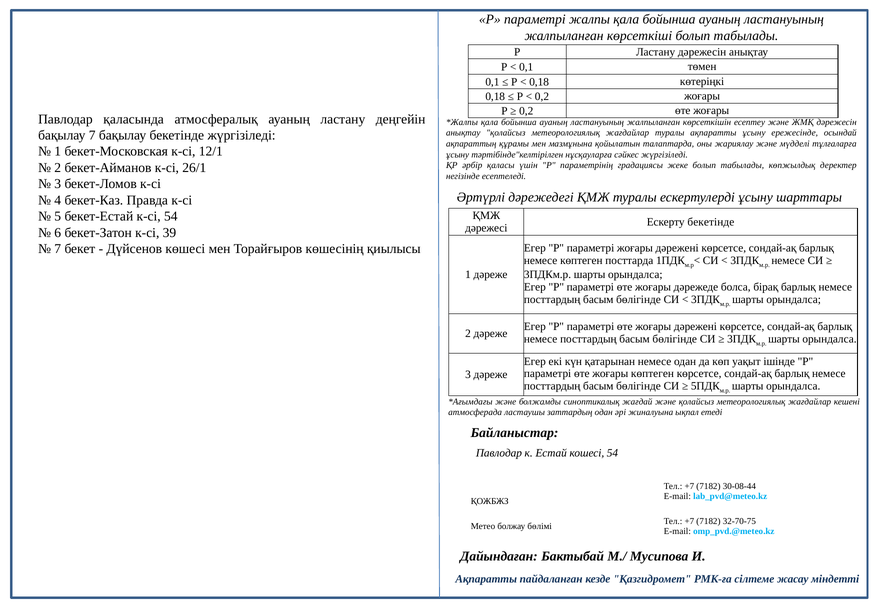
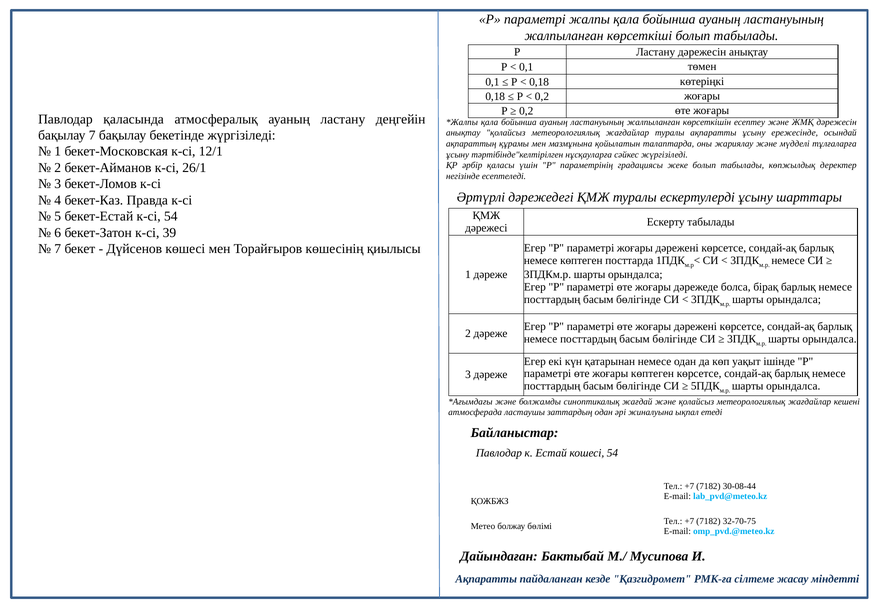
Ескерту бекетінде: бекетінде -> табылады
